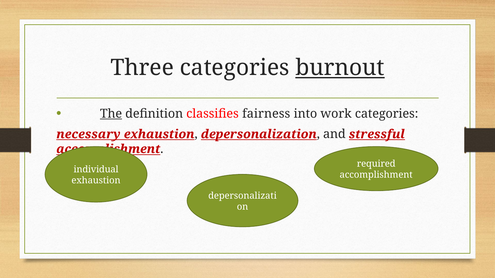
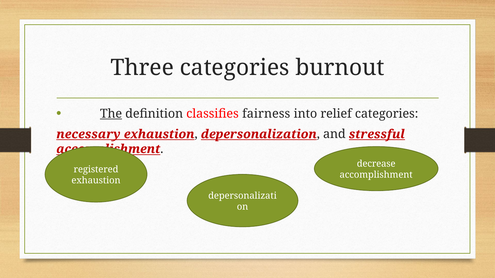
burnout underline: present -> none
work: work -> relief
required: required -> decrease
individual: individual -> registered
